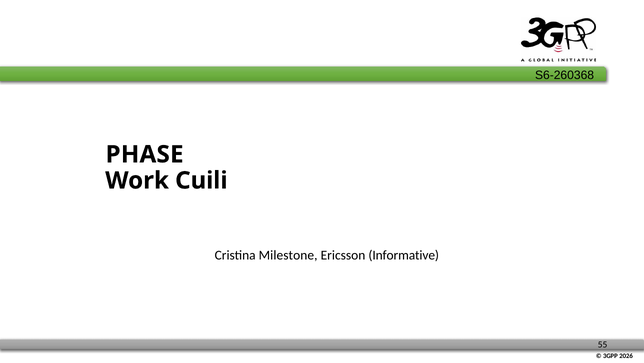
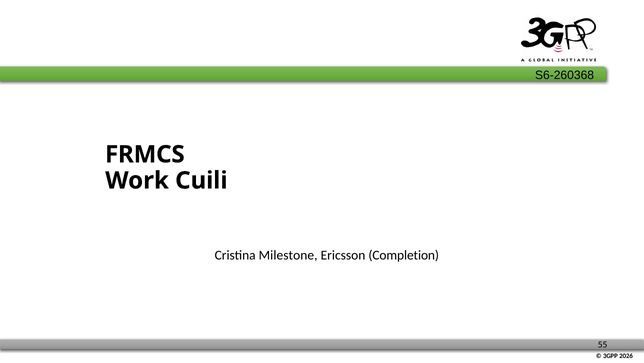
PHASE: PHASE -> FRMCS
Informative: Informative -> Completion
